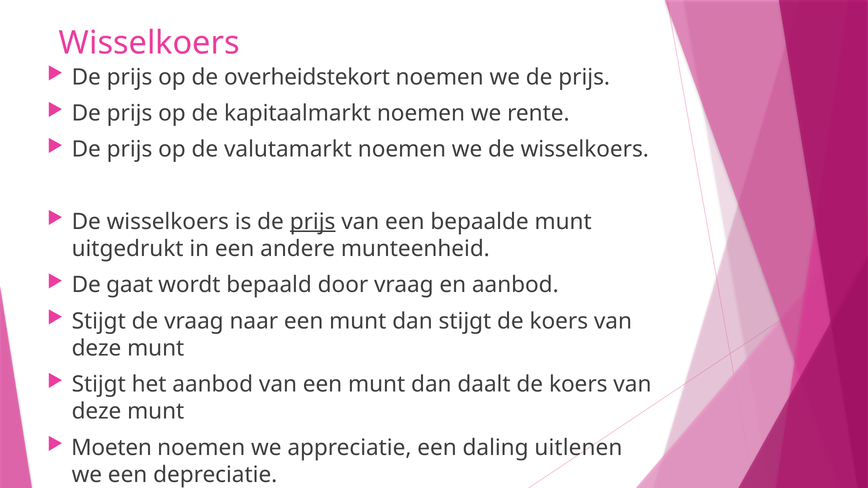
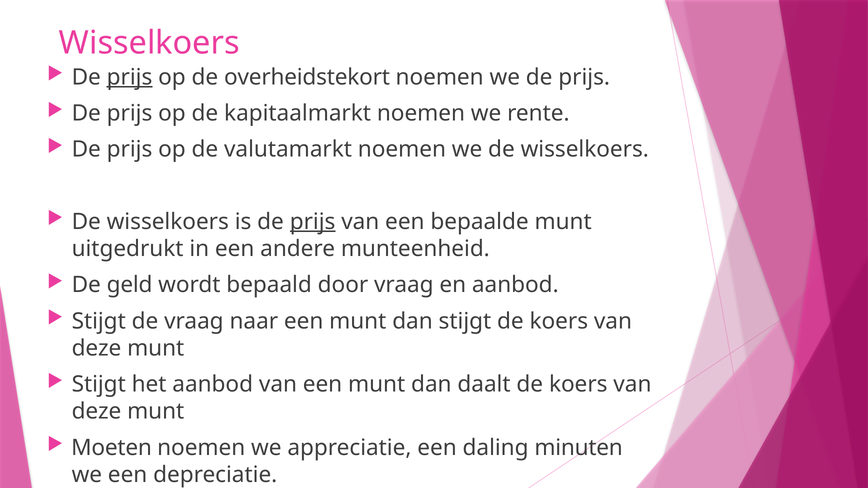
prijs at (130, 77) underline: none -> present
gaat: gaat -> geld
uitlenen: uitlenen -> minuten
